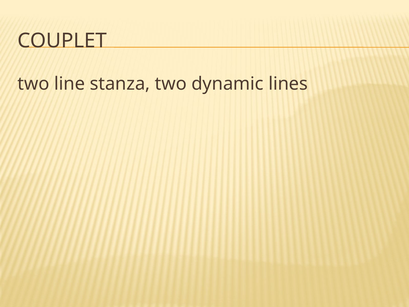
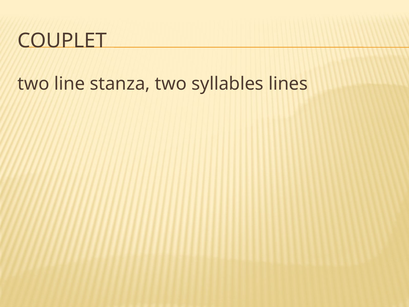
dynamic: dynamic -> syllables
